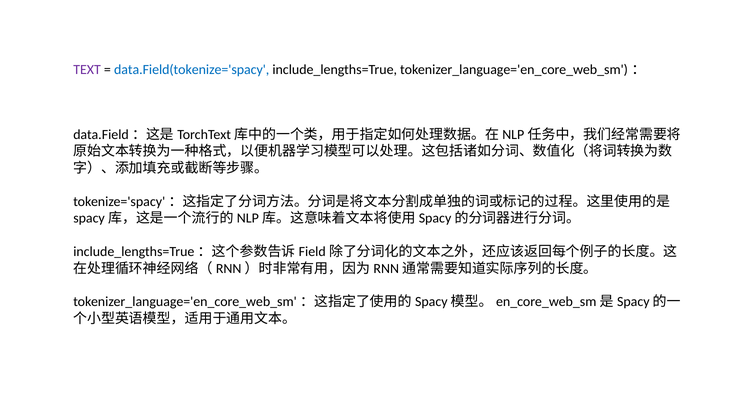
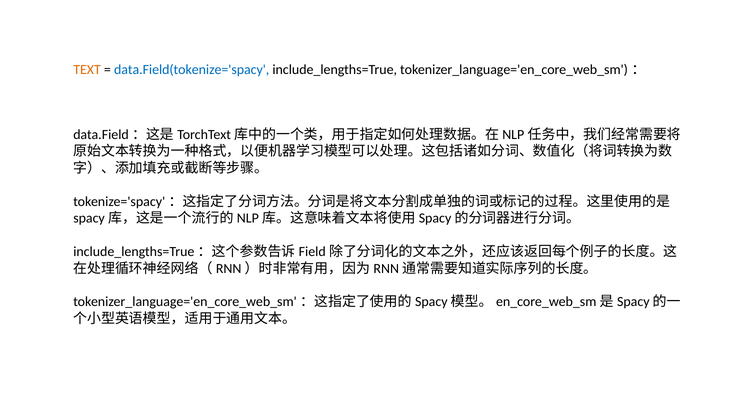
TEXT colour: purple -> orange
